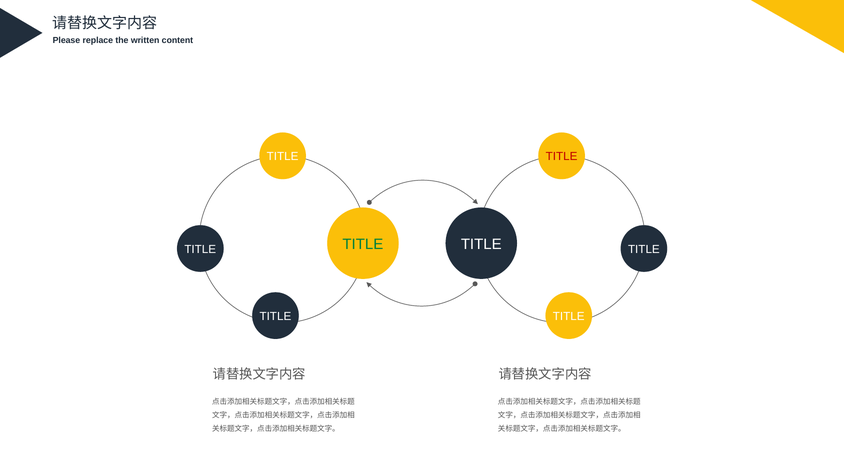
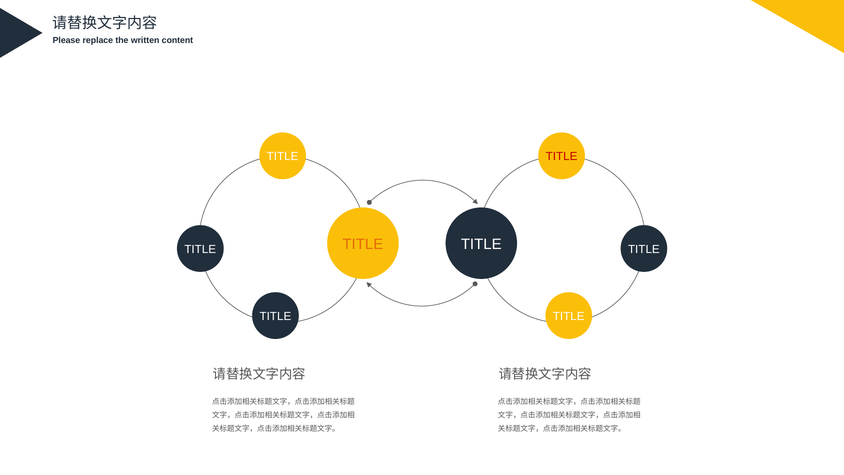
TITLE at (363, 244) colour: green -> orange
